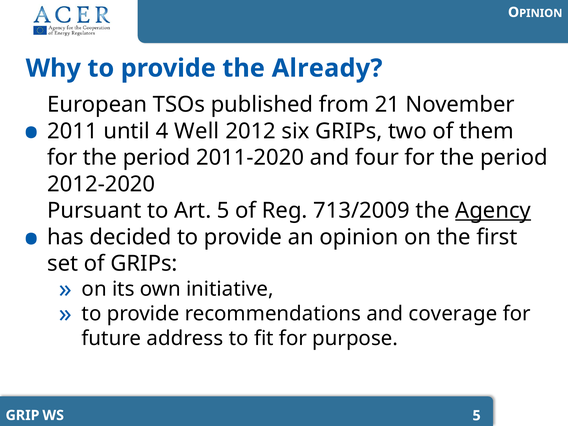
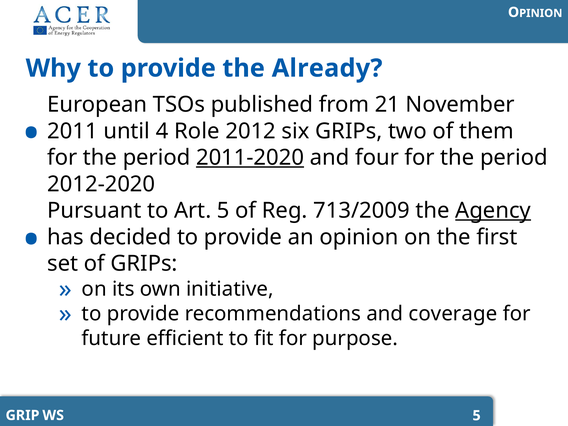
Well: Well -> Role
2011-2020 underline: none -> present
address: address -> efficient
